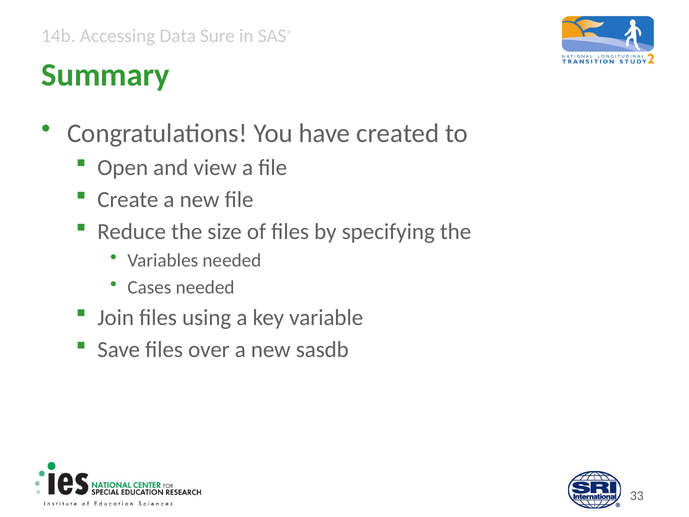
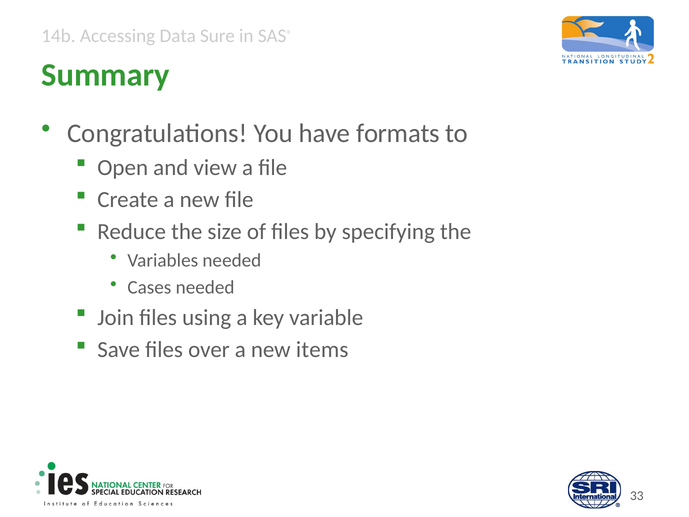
created: created -> formats
sasdb: sasdb -> items
